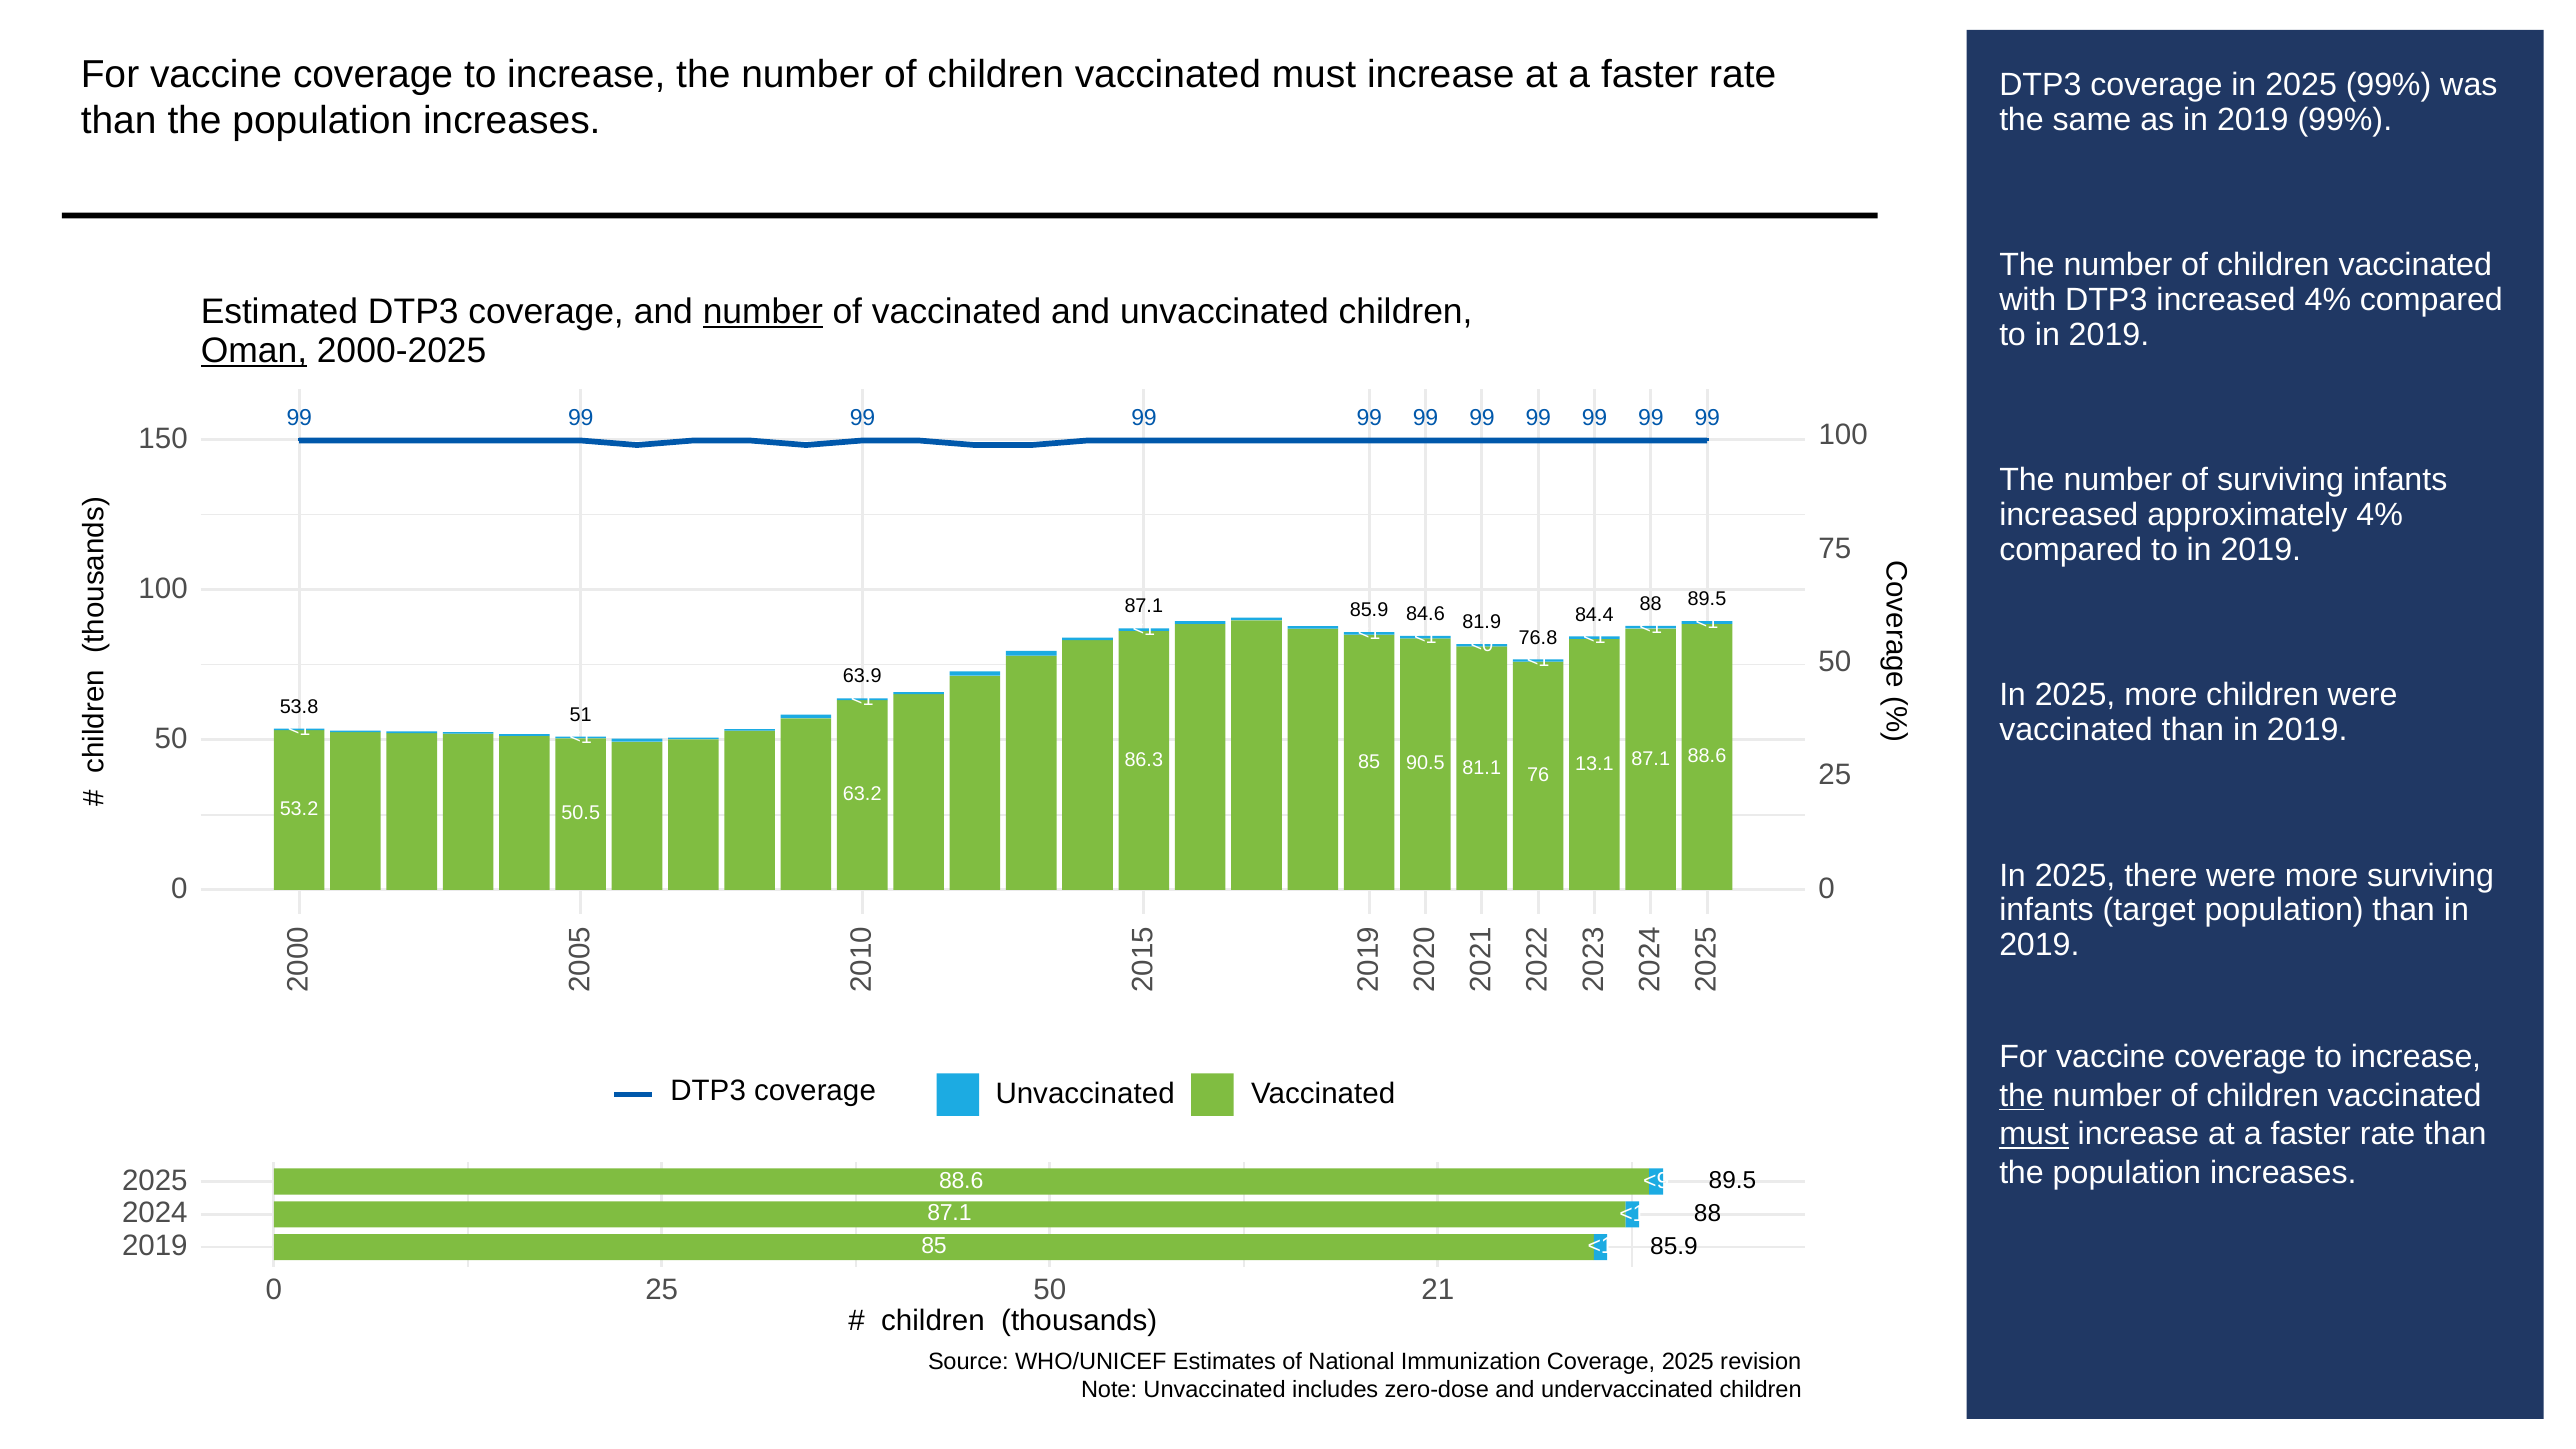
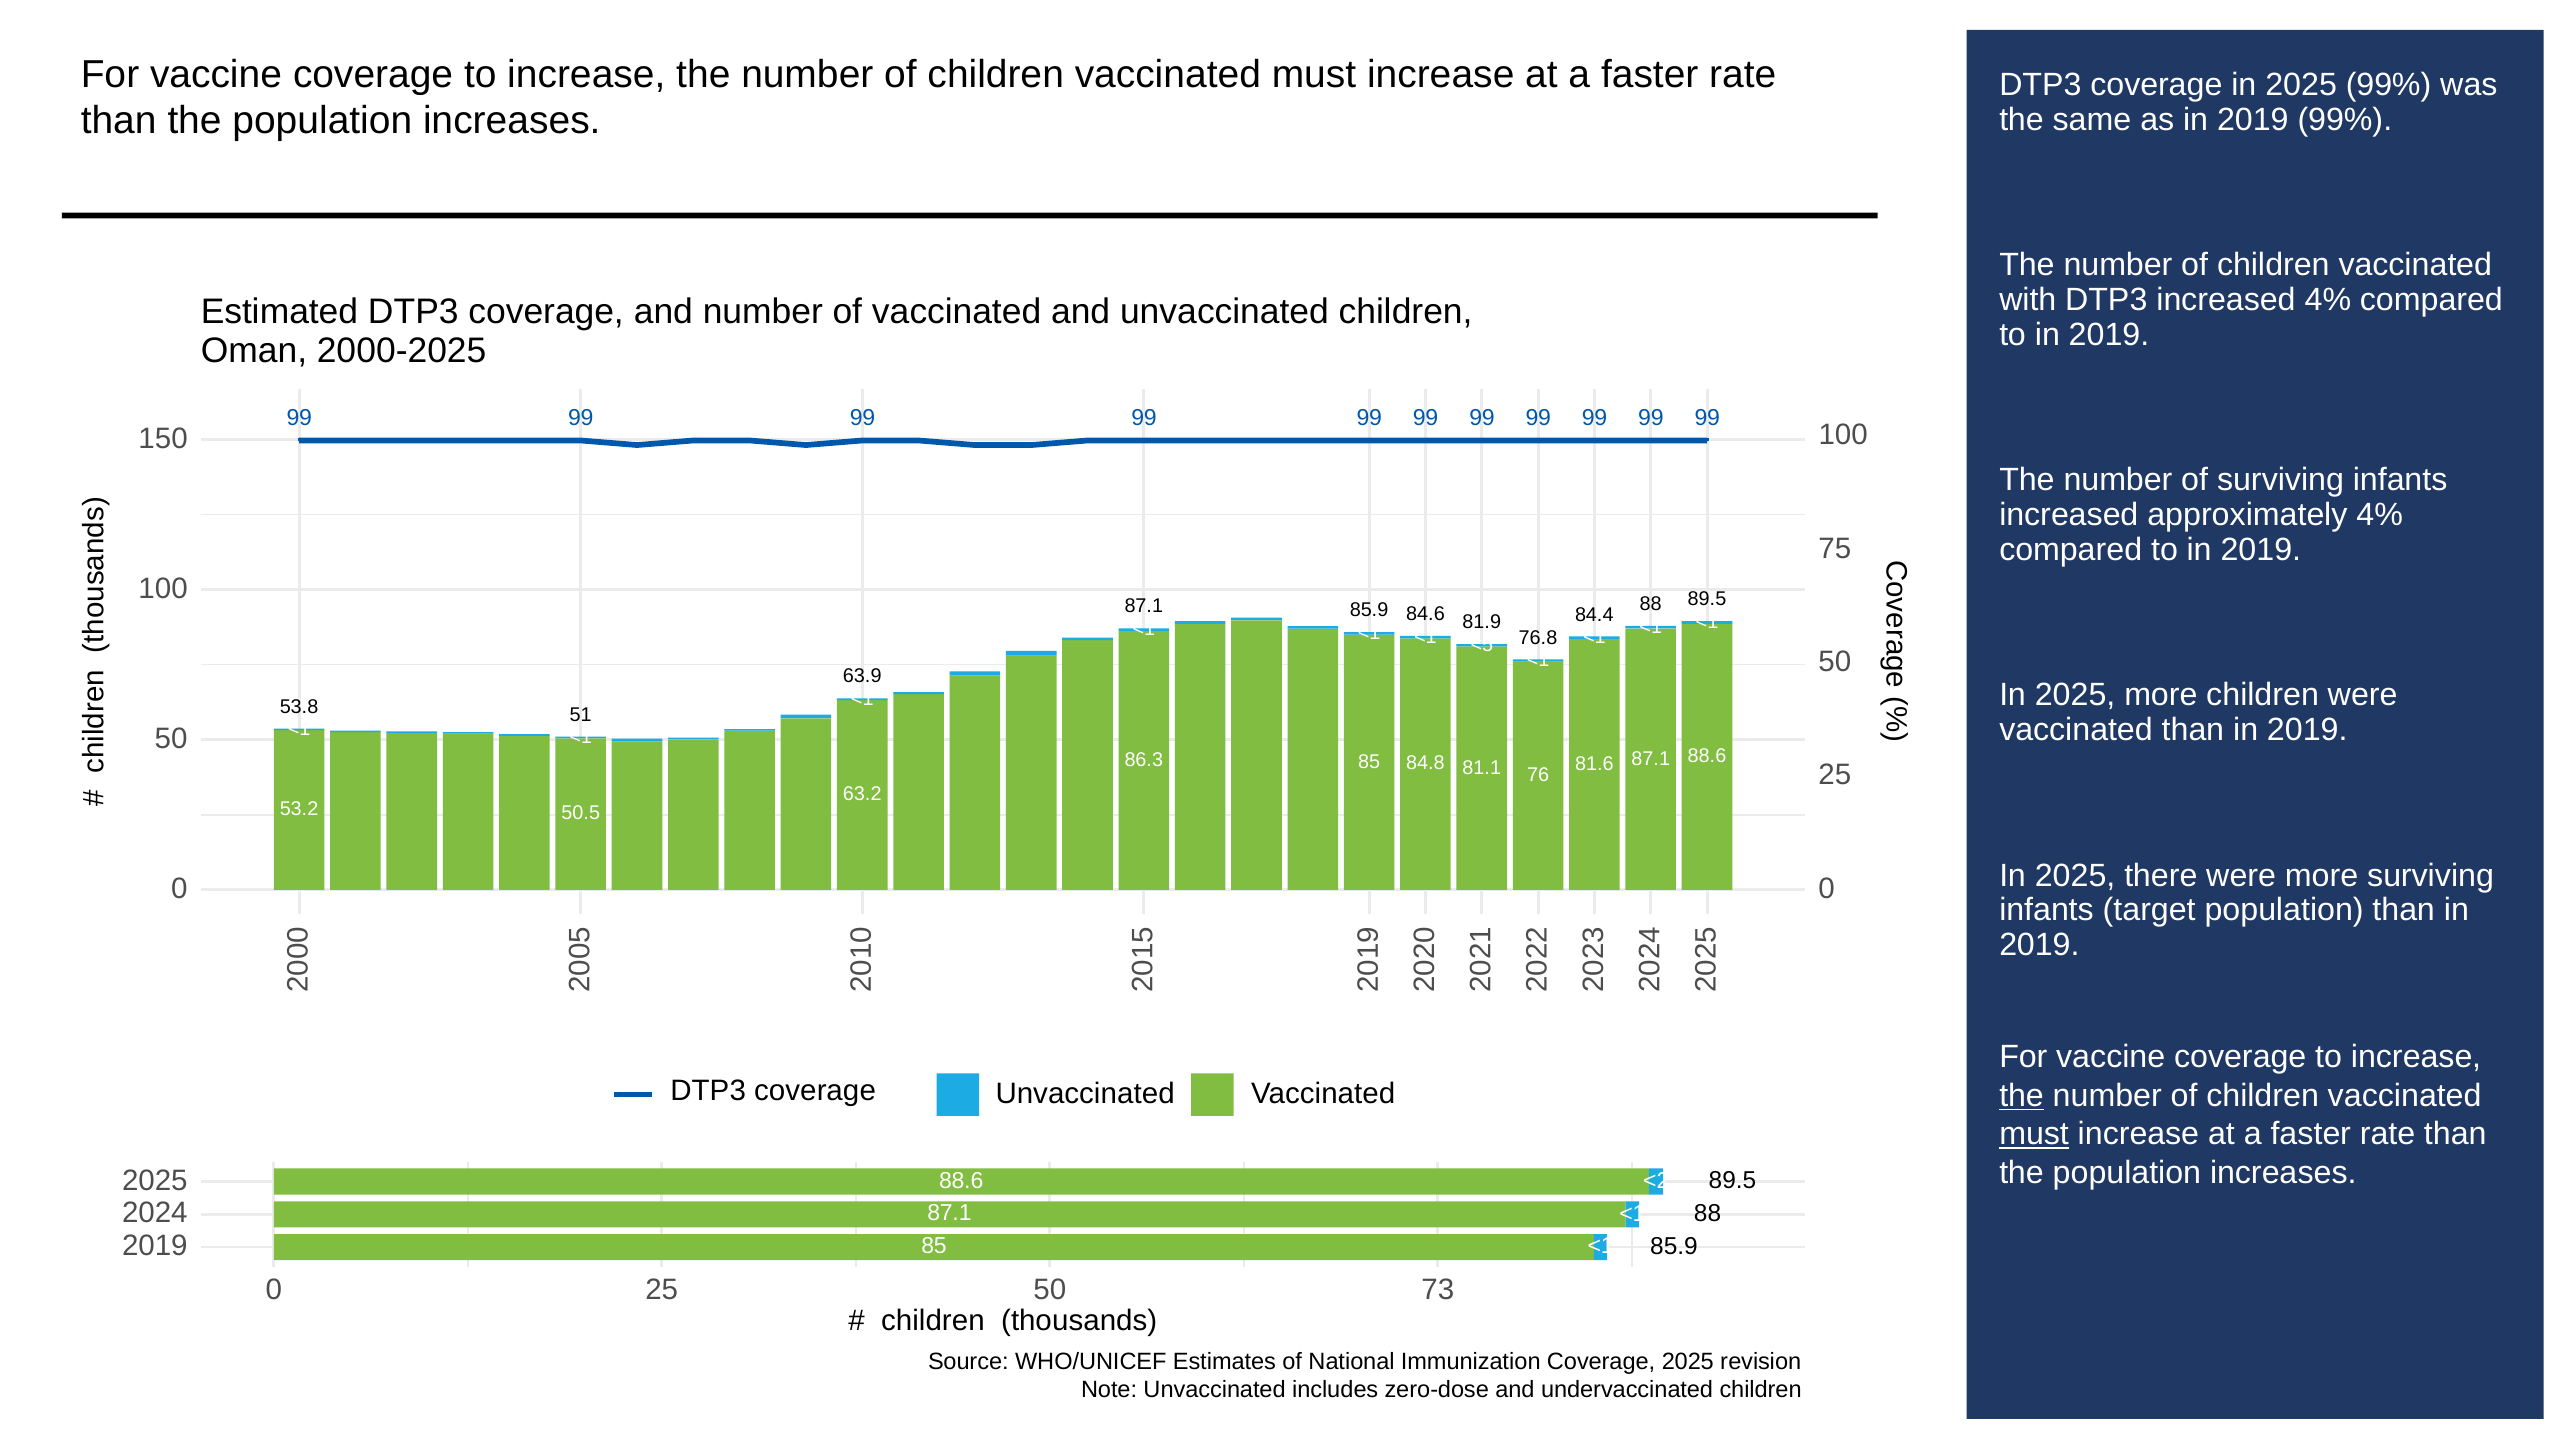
number at (763, 311) underline: present -> none
Oman underline: present -> none
<0: <0 -> <5
90.5: 90.5 -> 84.8
13.1: 13.1 -> 81.6
<9: <9 -> <2
21: 21 -> 73
